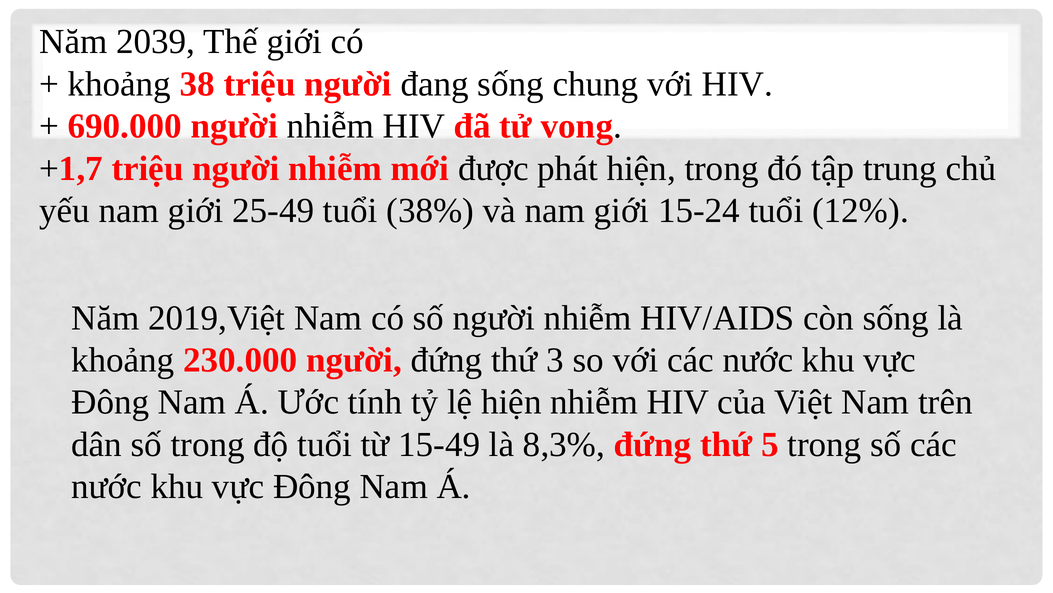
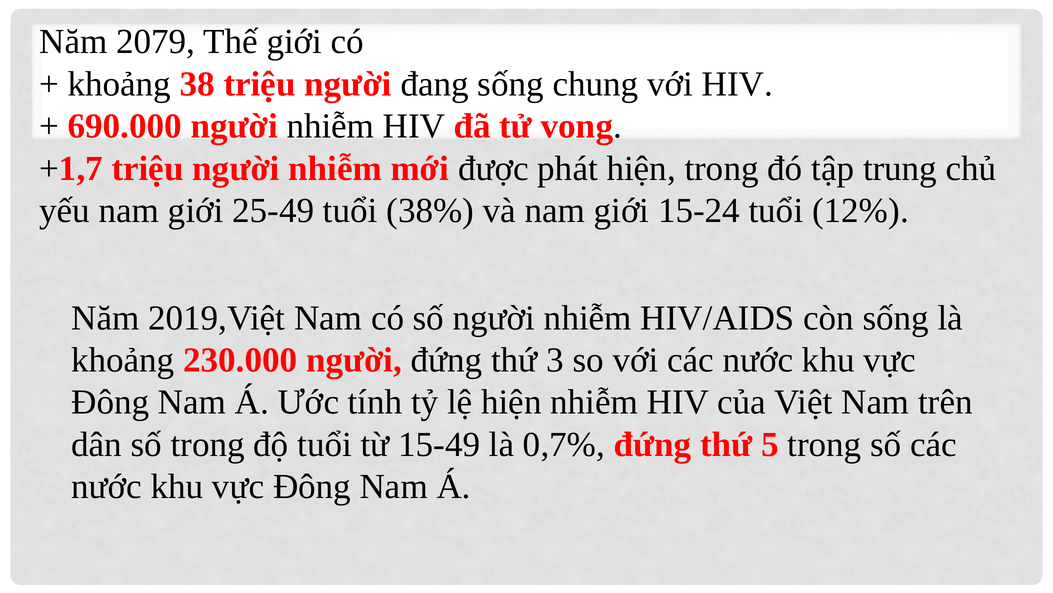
2039: 2039 -> 2079
8,3%: 8,3% -> 0,7%
